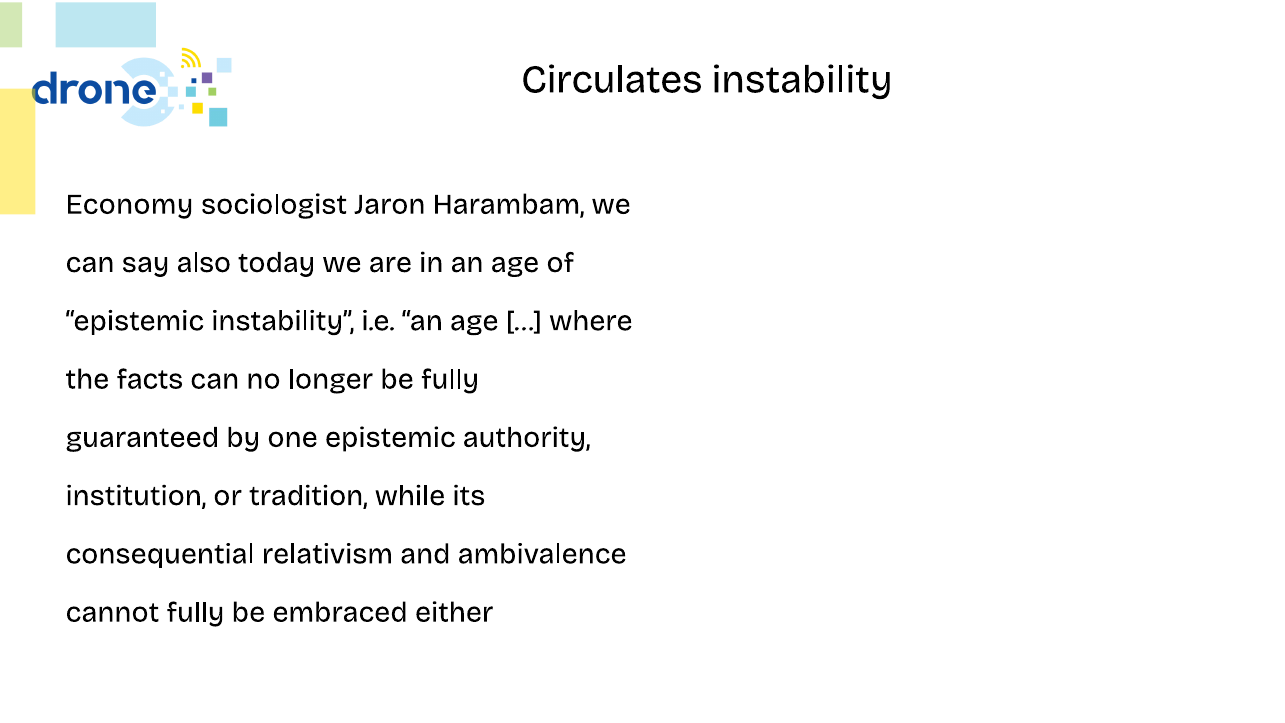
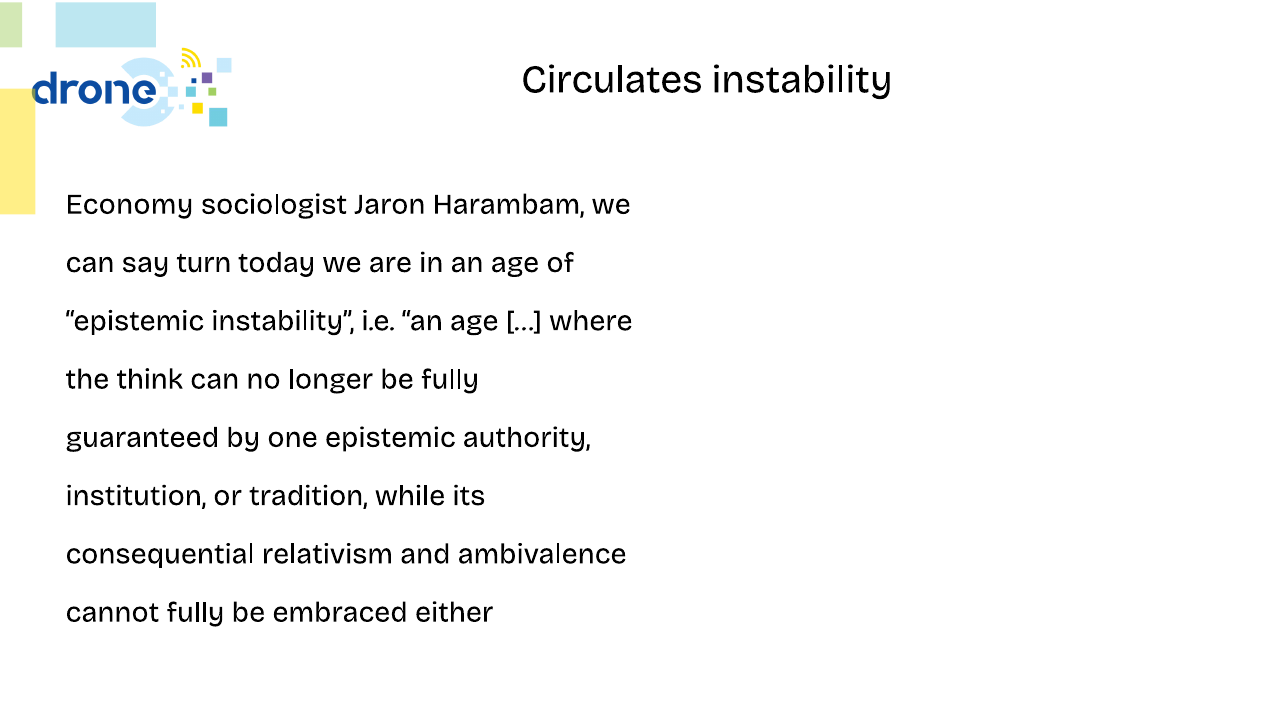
also: also -> turn
facts: facts -> think
